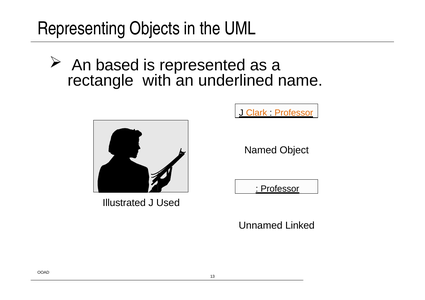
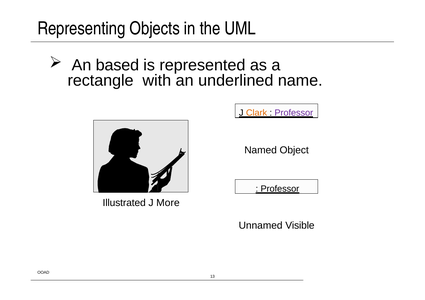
Professor at (294, 113) colour: orange -> purple
Used: Used -> More
Linked: Linked -> Visible
